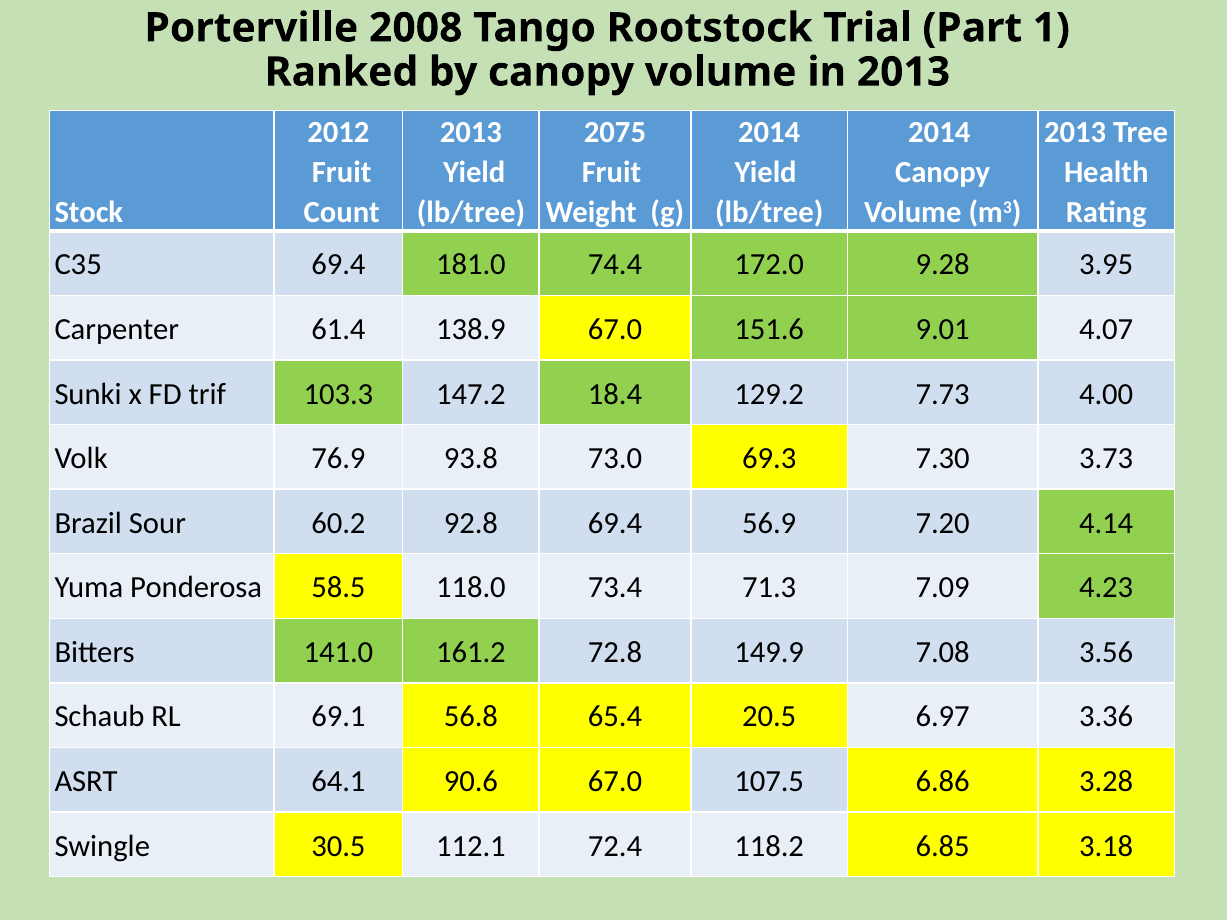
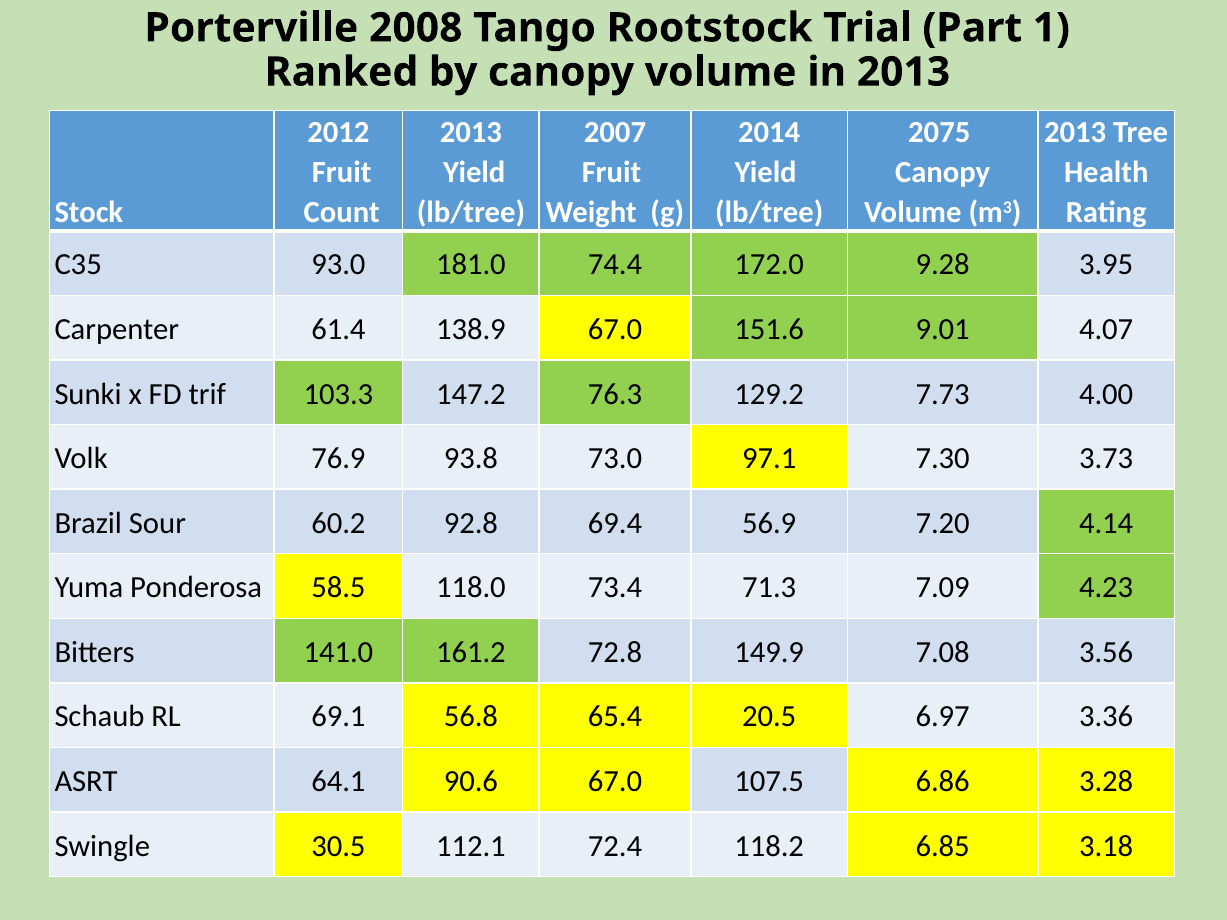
2075: 2075 -> 2007
2014 at (939, 132): 2014 -> 2075
C35 69.4: 69.4 -> 93.0
18.4: 18.4 -> 76.3
69.3: 69.3 -> 97.1
